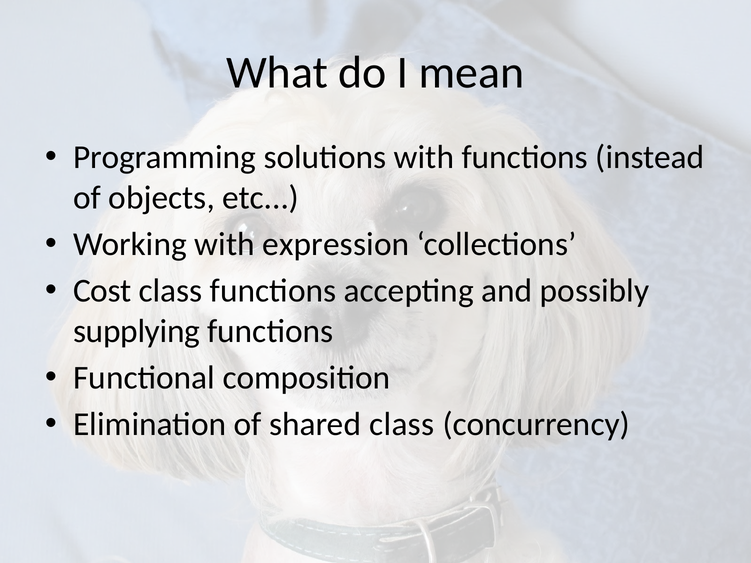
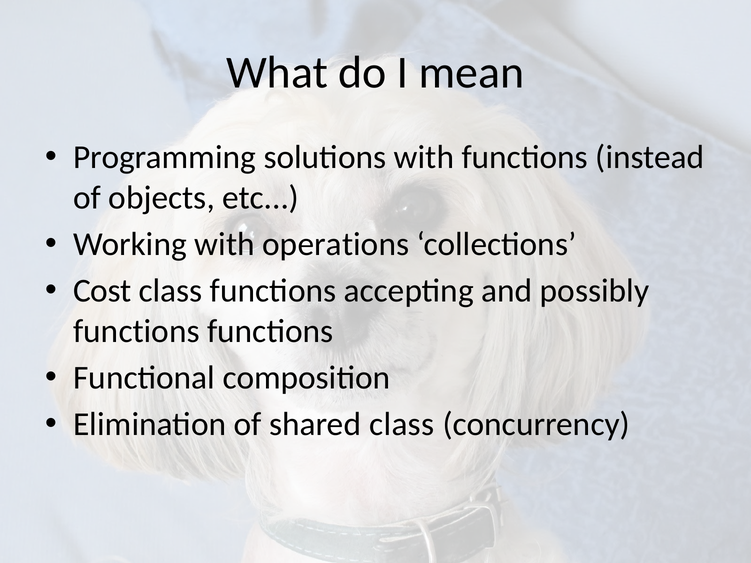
expression: expression -> operations
supplying at (137, 331): supplying -> functions
